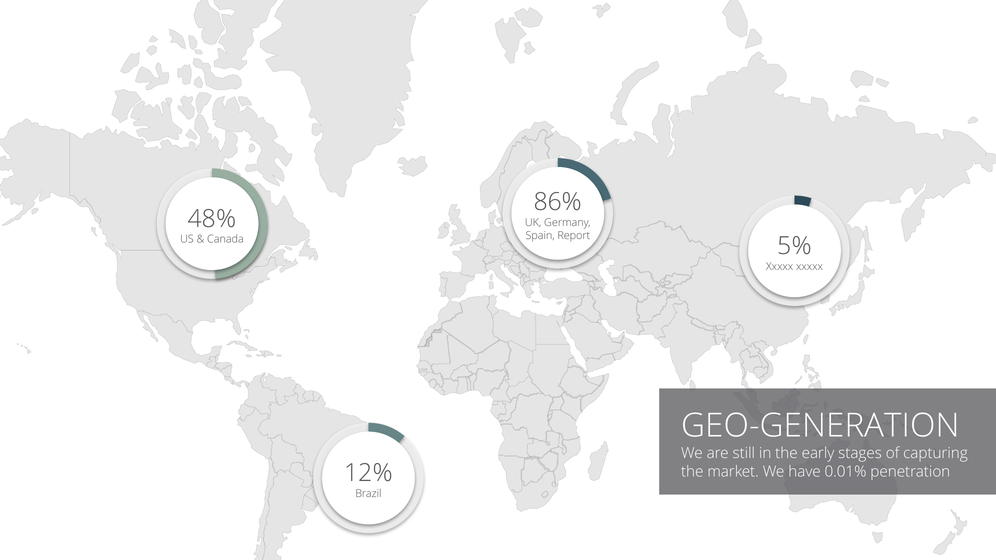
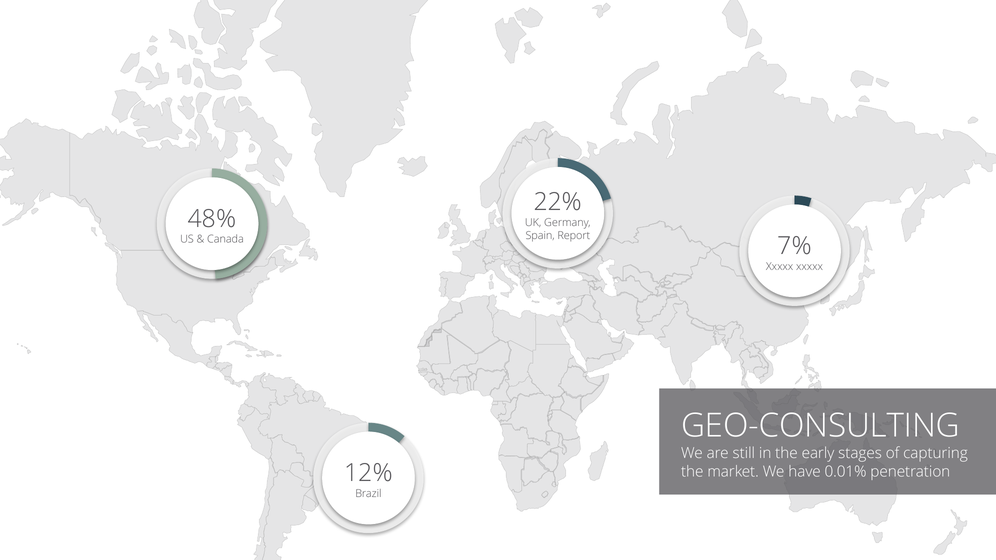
86%: 86% -> 22%
5%: 5% -> 7%
GEO-GENERATION: GEO-GENERATION -> GEO-CONSULTING
